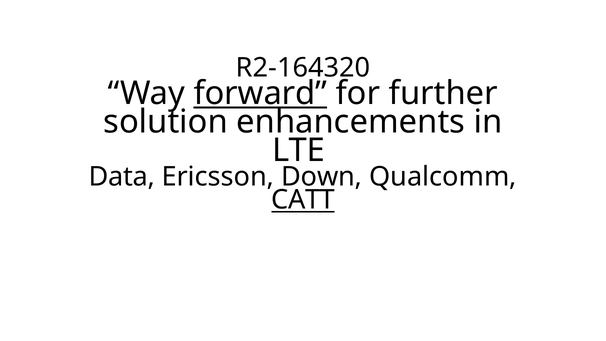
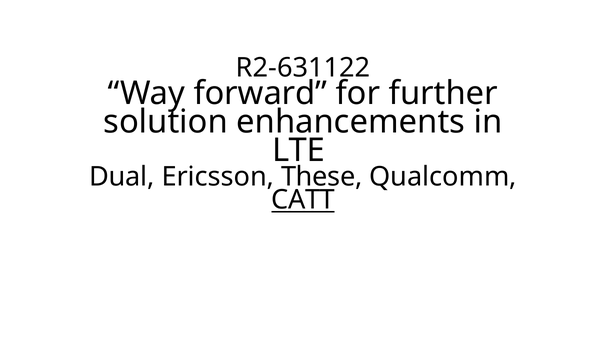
R2-164320: R2-164320 -> R2-631122
forward underline: present -> none
Data: Data -> Dual
Down: Down -> These
